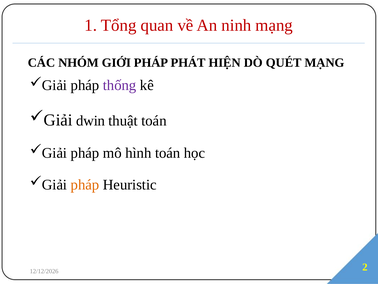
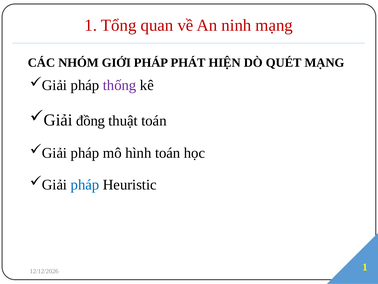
dwin: dwin -> đồng
pháp at (85, 184) colour: orange -> blue
2 at (365, 267): 2 -> 1
